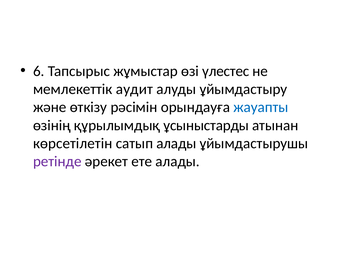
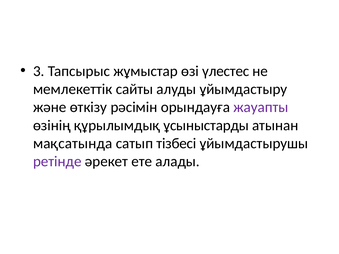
6: 6 -> 3
аудит: аудит -> сайты
жауапты colour: blue -> purple
көрсетілетін: көрсетілетін -> мақсатында
сатып алады: алады -> тізбесі
